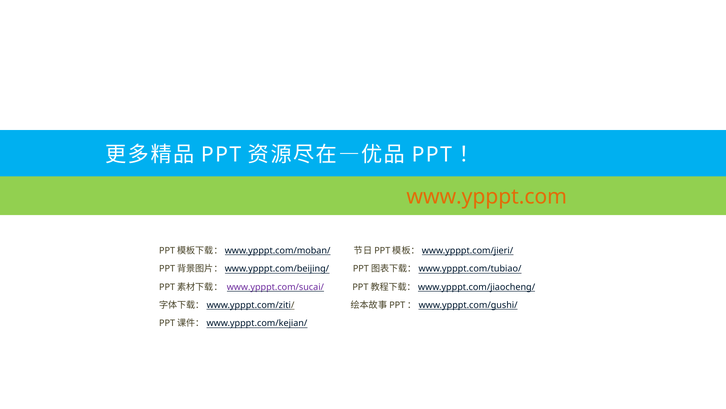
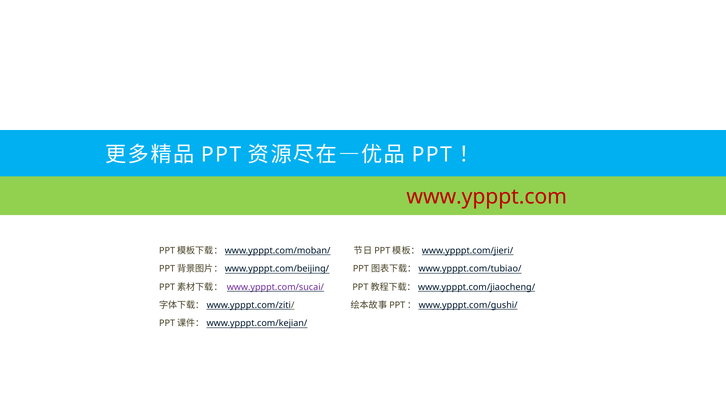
www.ypppt.com colour: orange -> red
